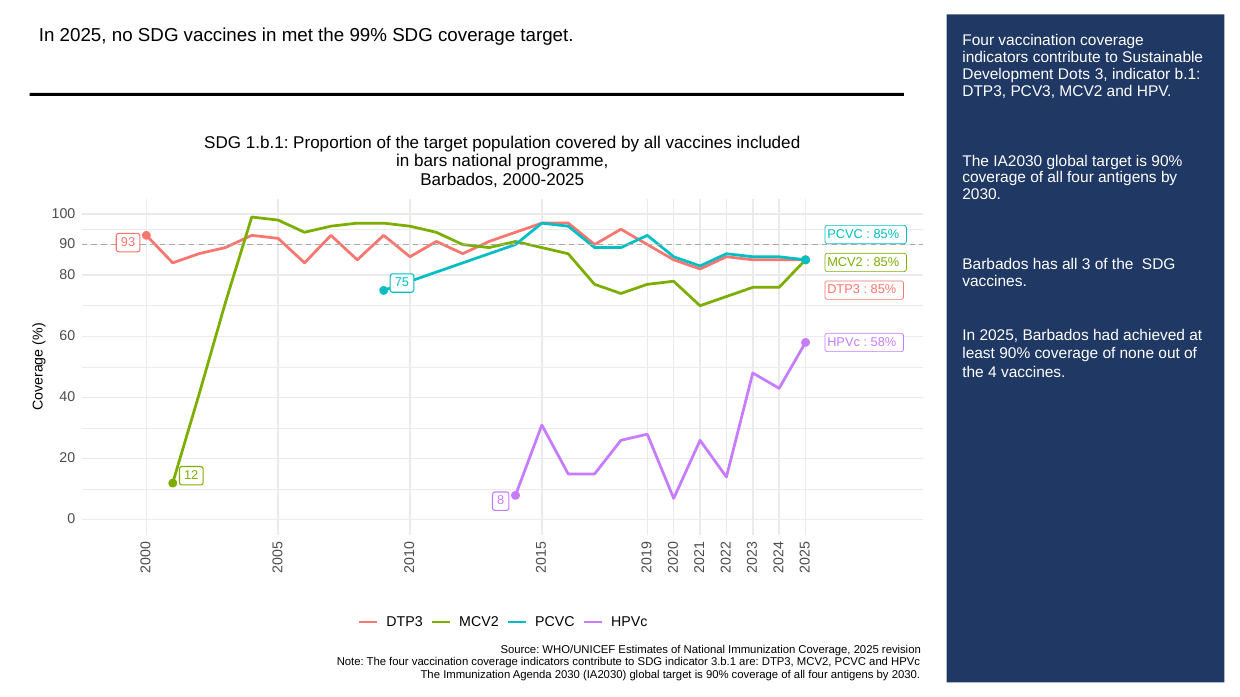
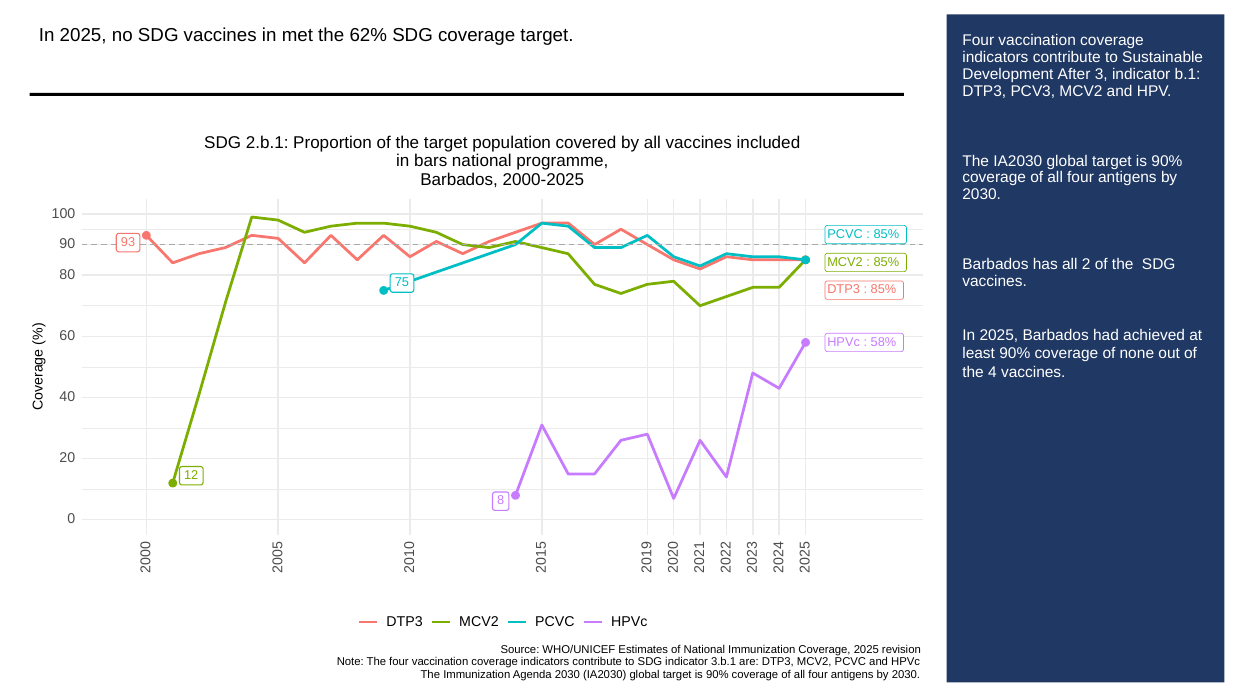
99%: 99% -> 62%
Dots: Dots -> After
1.b.1: 1.b.1 -> 2.b.1
all 3: 3 -> 2
